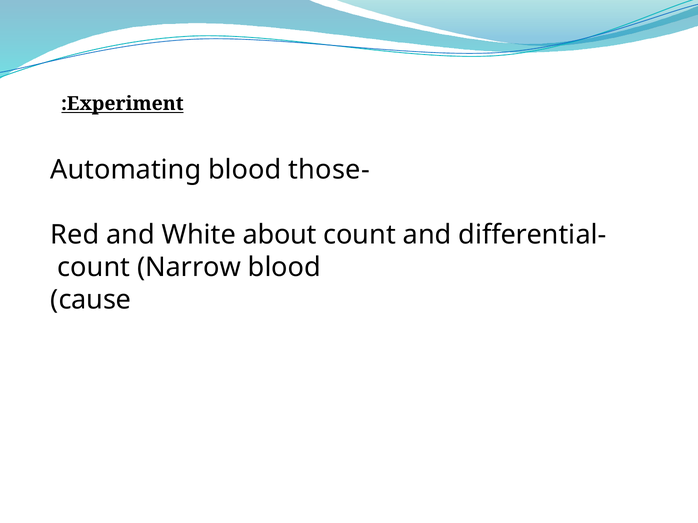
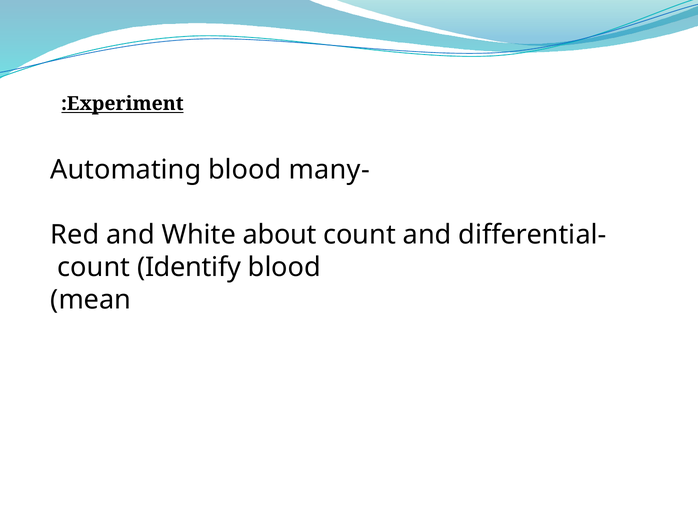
those: those -> many
Narrow: Narrow -> Identify
cause: cause -> mean
